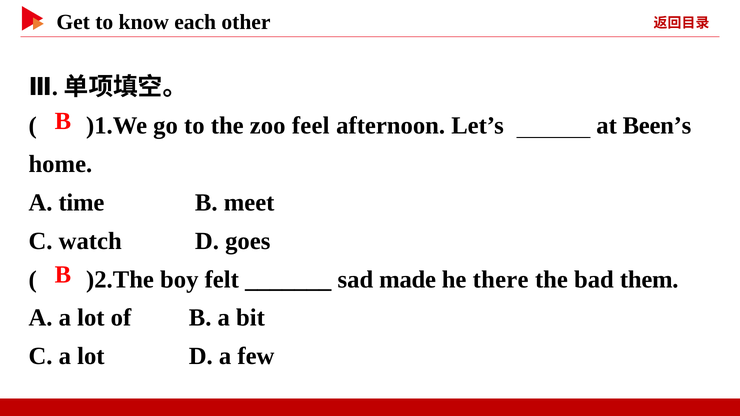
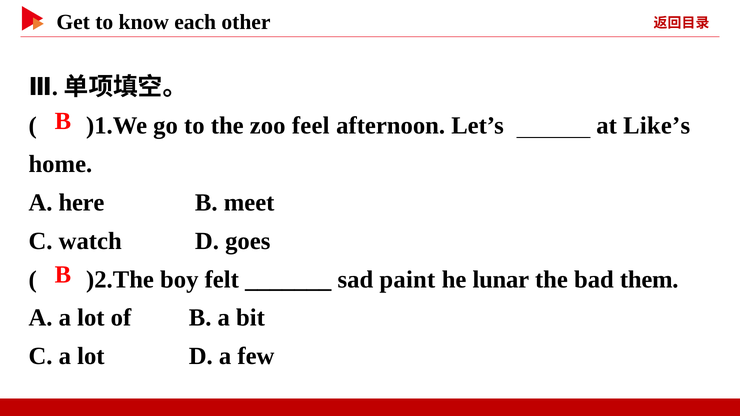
Been’s: Been’s -> Like’s
time: time -> here
made: made -> paint
there: there -> lunar
